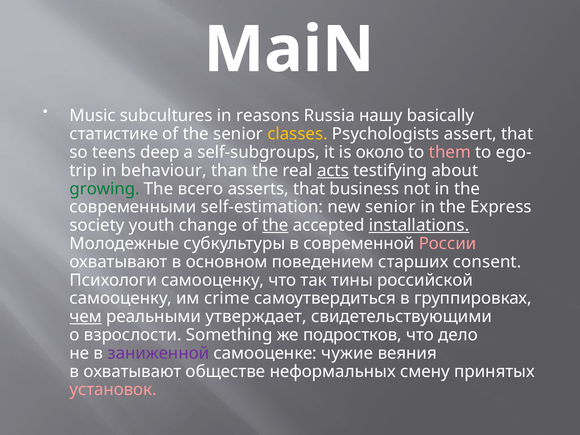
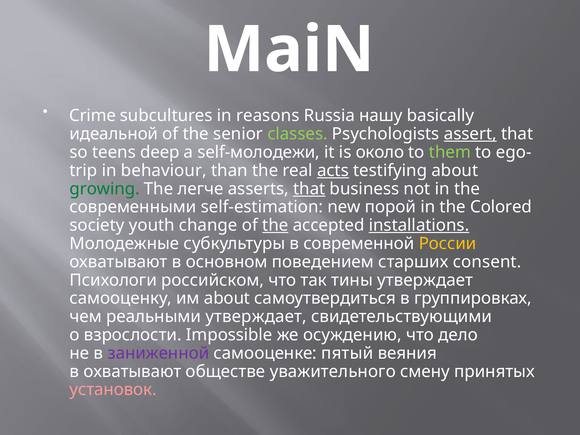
Music: Music -> Crime
статистике: статистике -> идеальной
classes colour: yellow -> light green
assert underline: none -> present
self-subgroups: self-subgroups -> self-молодежи
them colour: pink -> light green
всего: всего -> легче
that at (309, 189) underline: none -> present
new senior: senior -> порой
Express: Express -> Colored
России colour: pink -> yellow
Психологи самооценку: самооценку -> российском
тины российской: российской -> утверждает
им crime: crime -> about
чем underline: present -> none
Something: Something -> Impossible
подростков: подростков -> осуждению
чужие: чужие -> пятый
неформальных: неформальных -> уважительного
